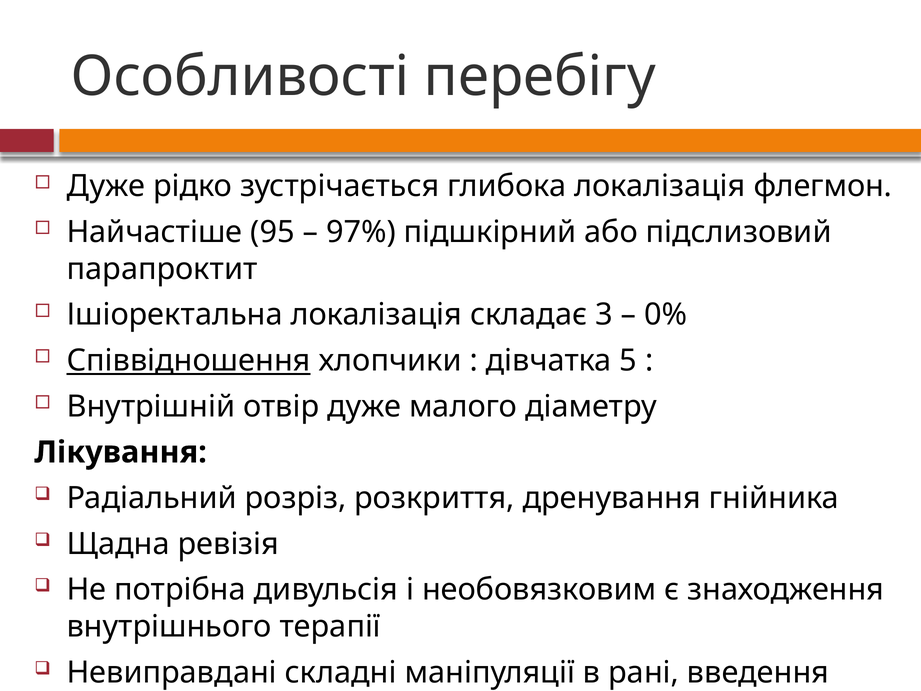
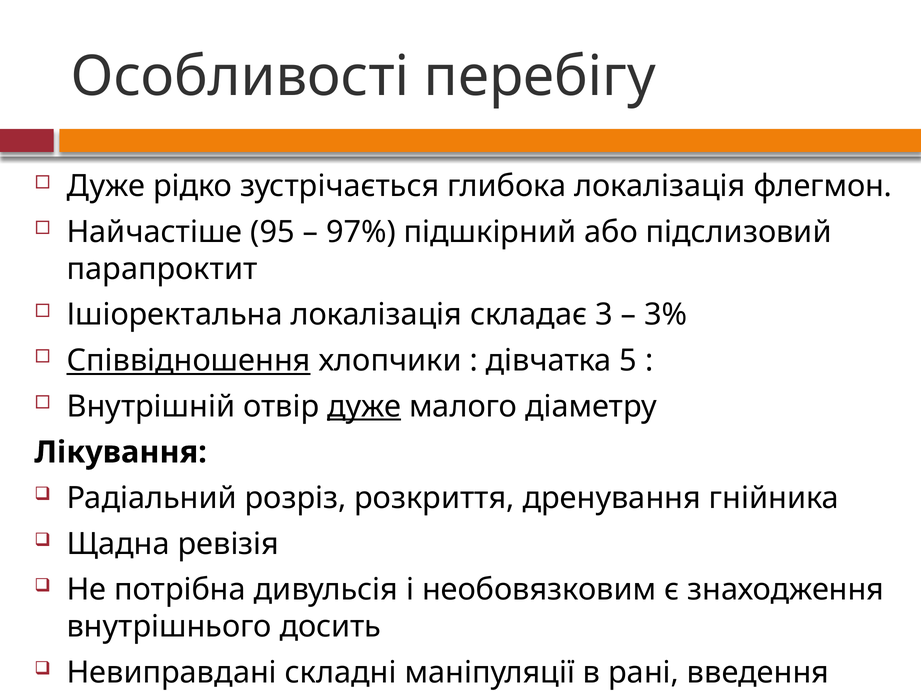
0%: 0% -> 3%
дуже at (364, 406) underline: none -> present
терапії: терапії -> досить
